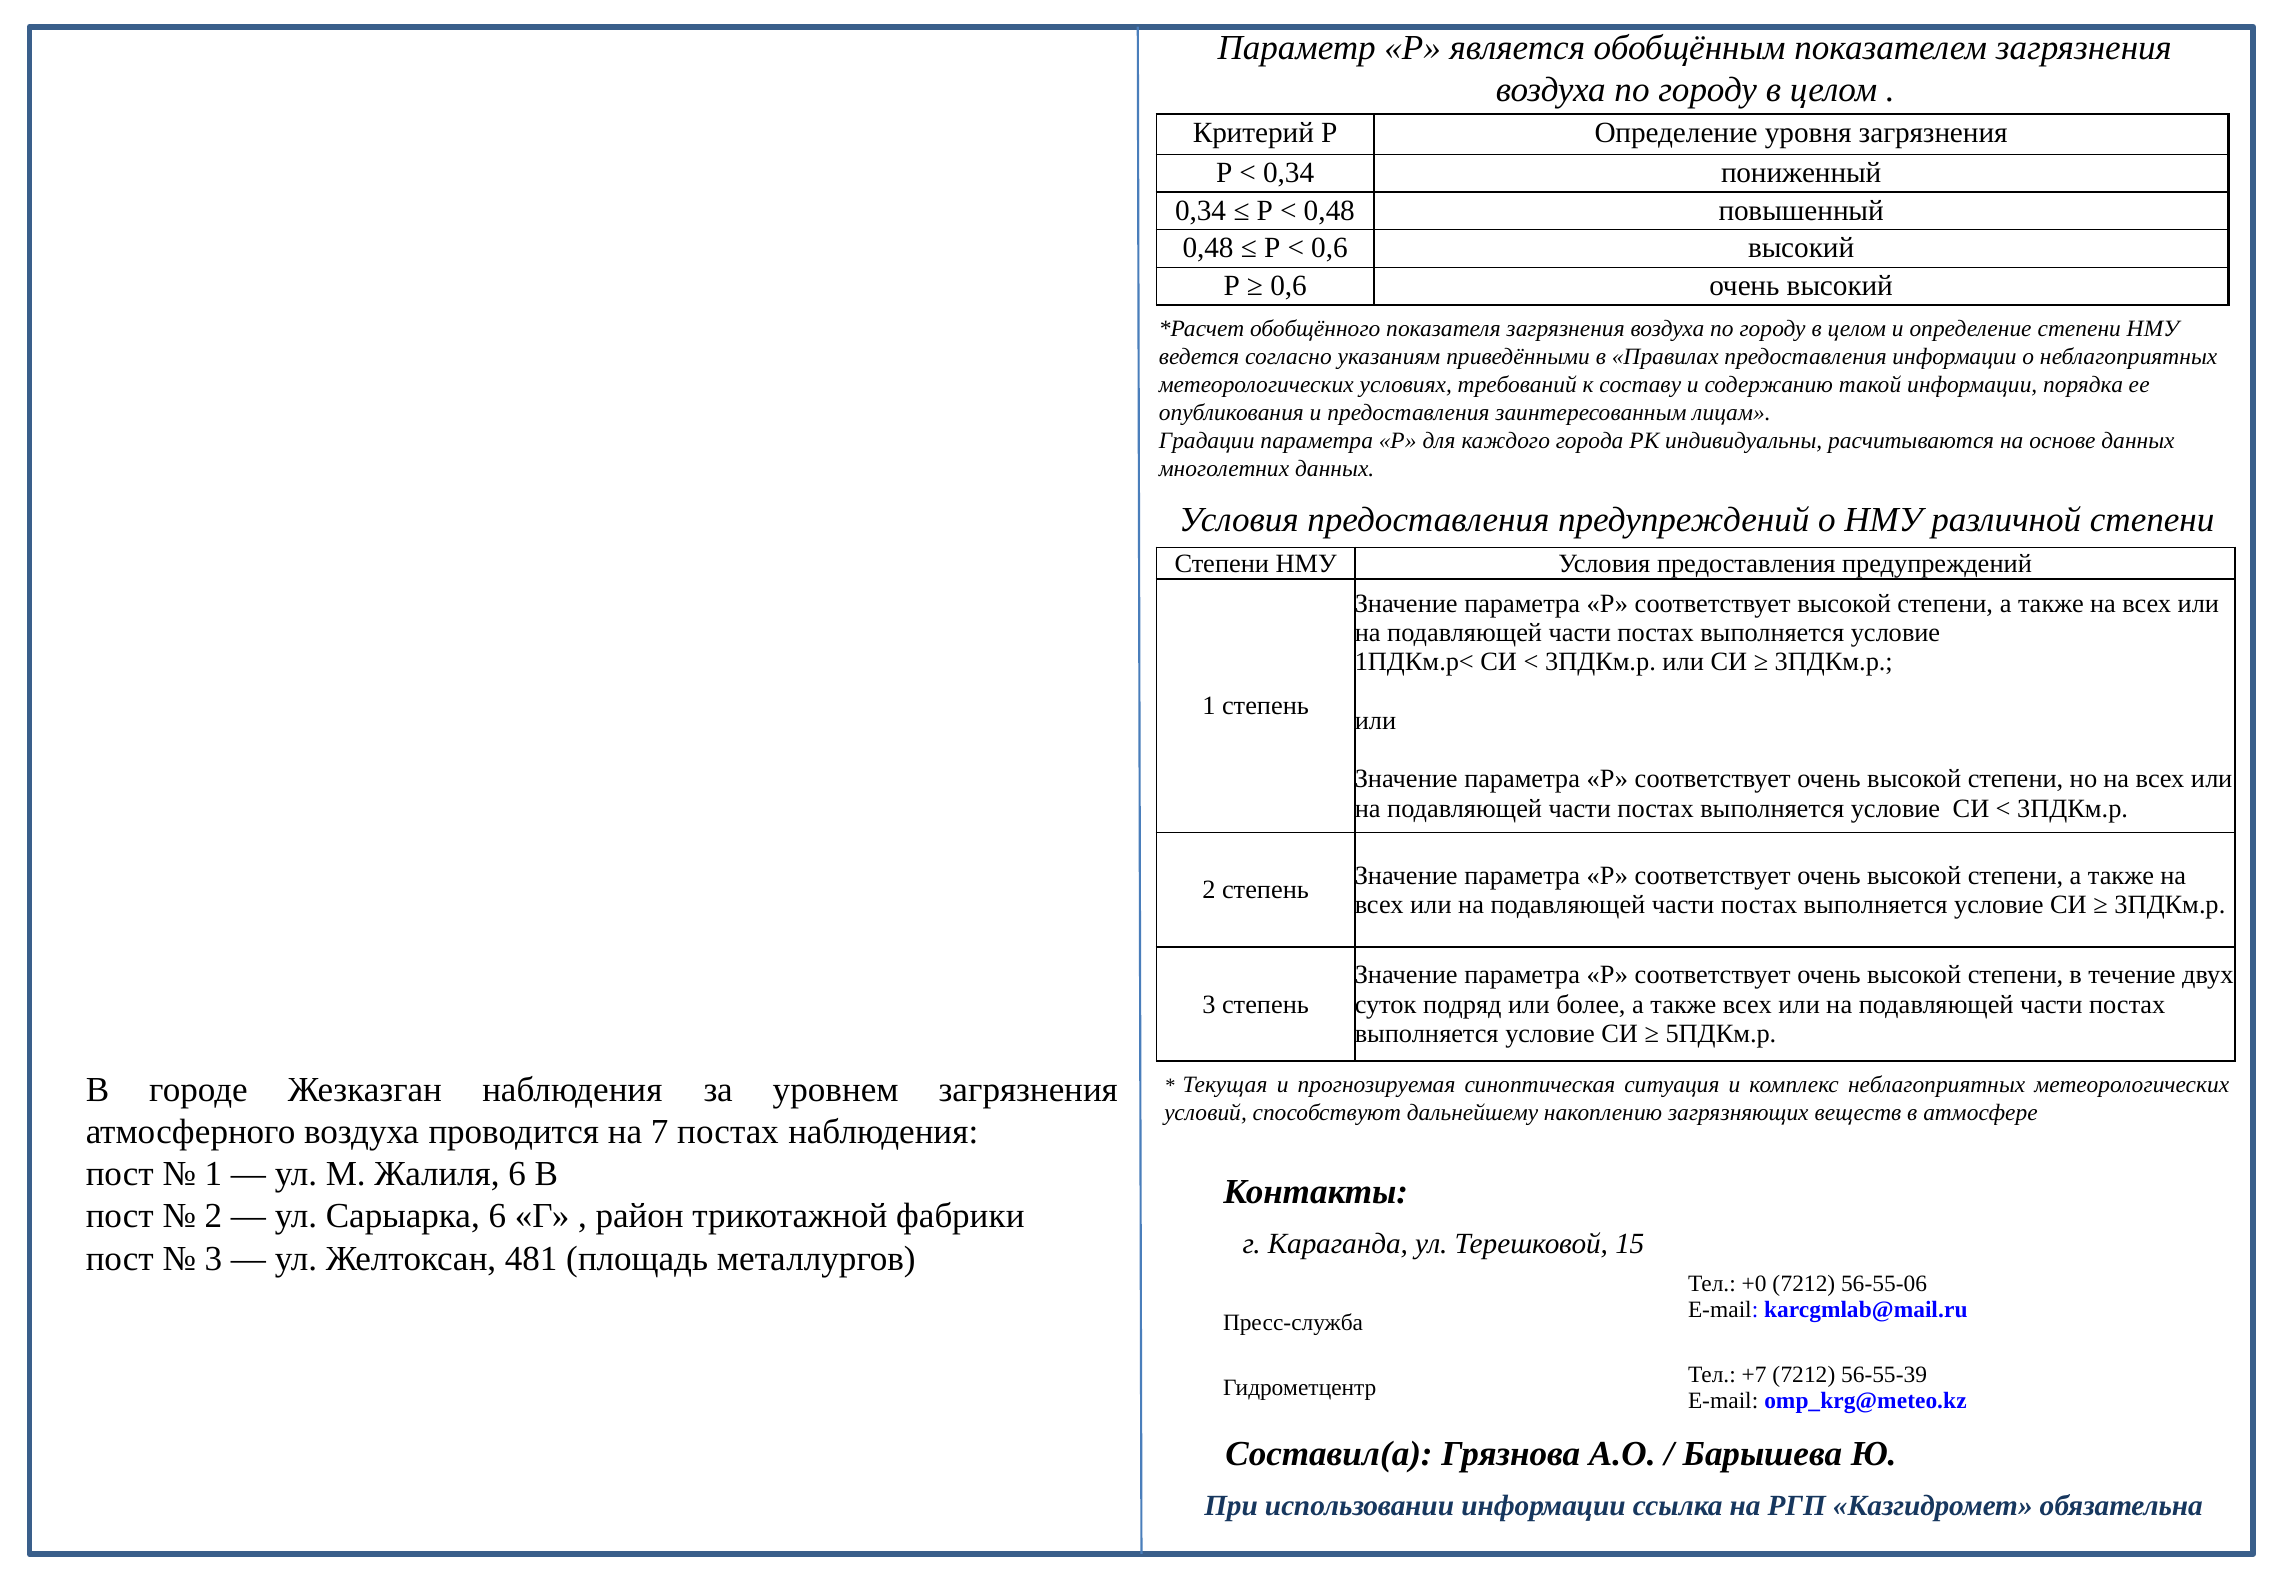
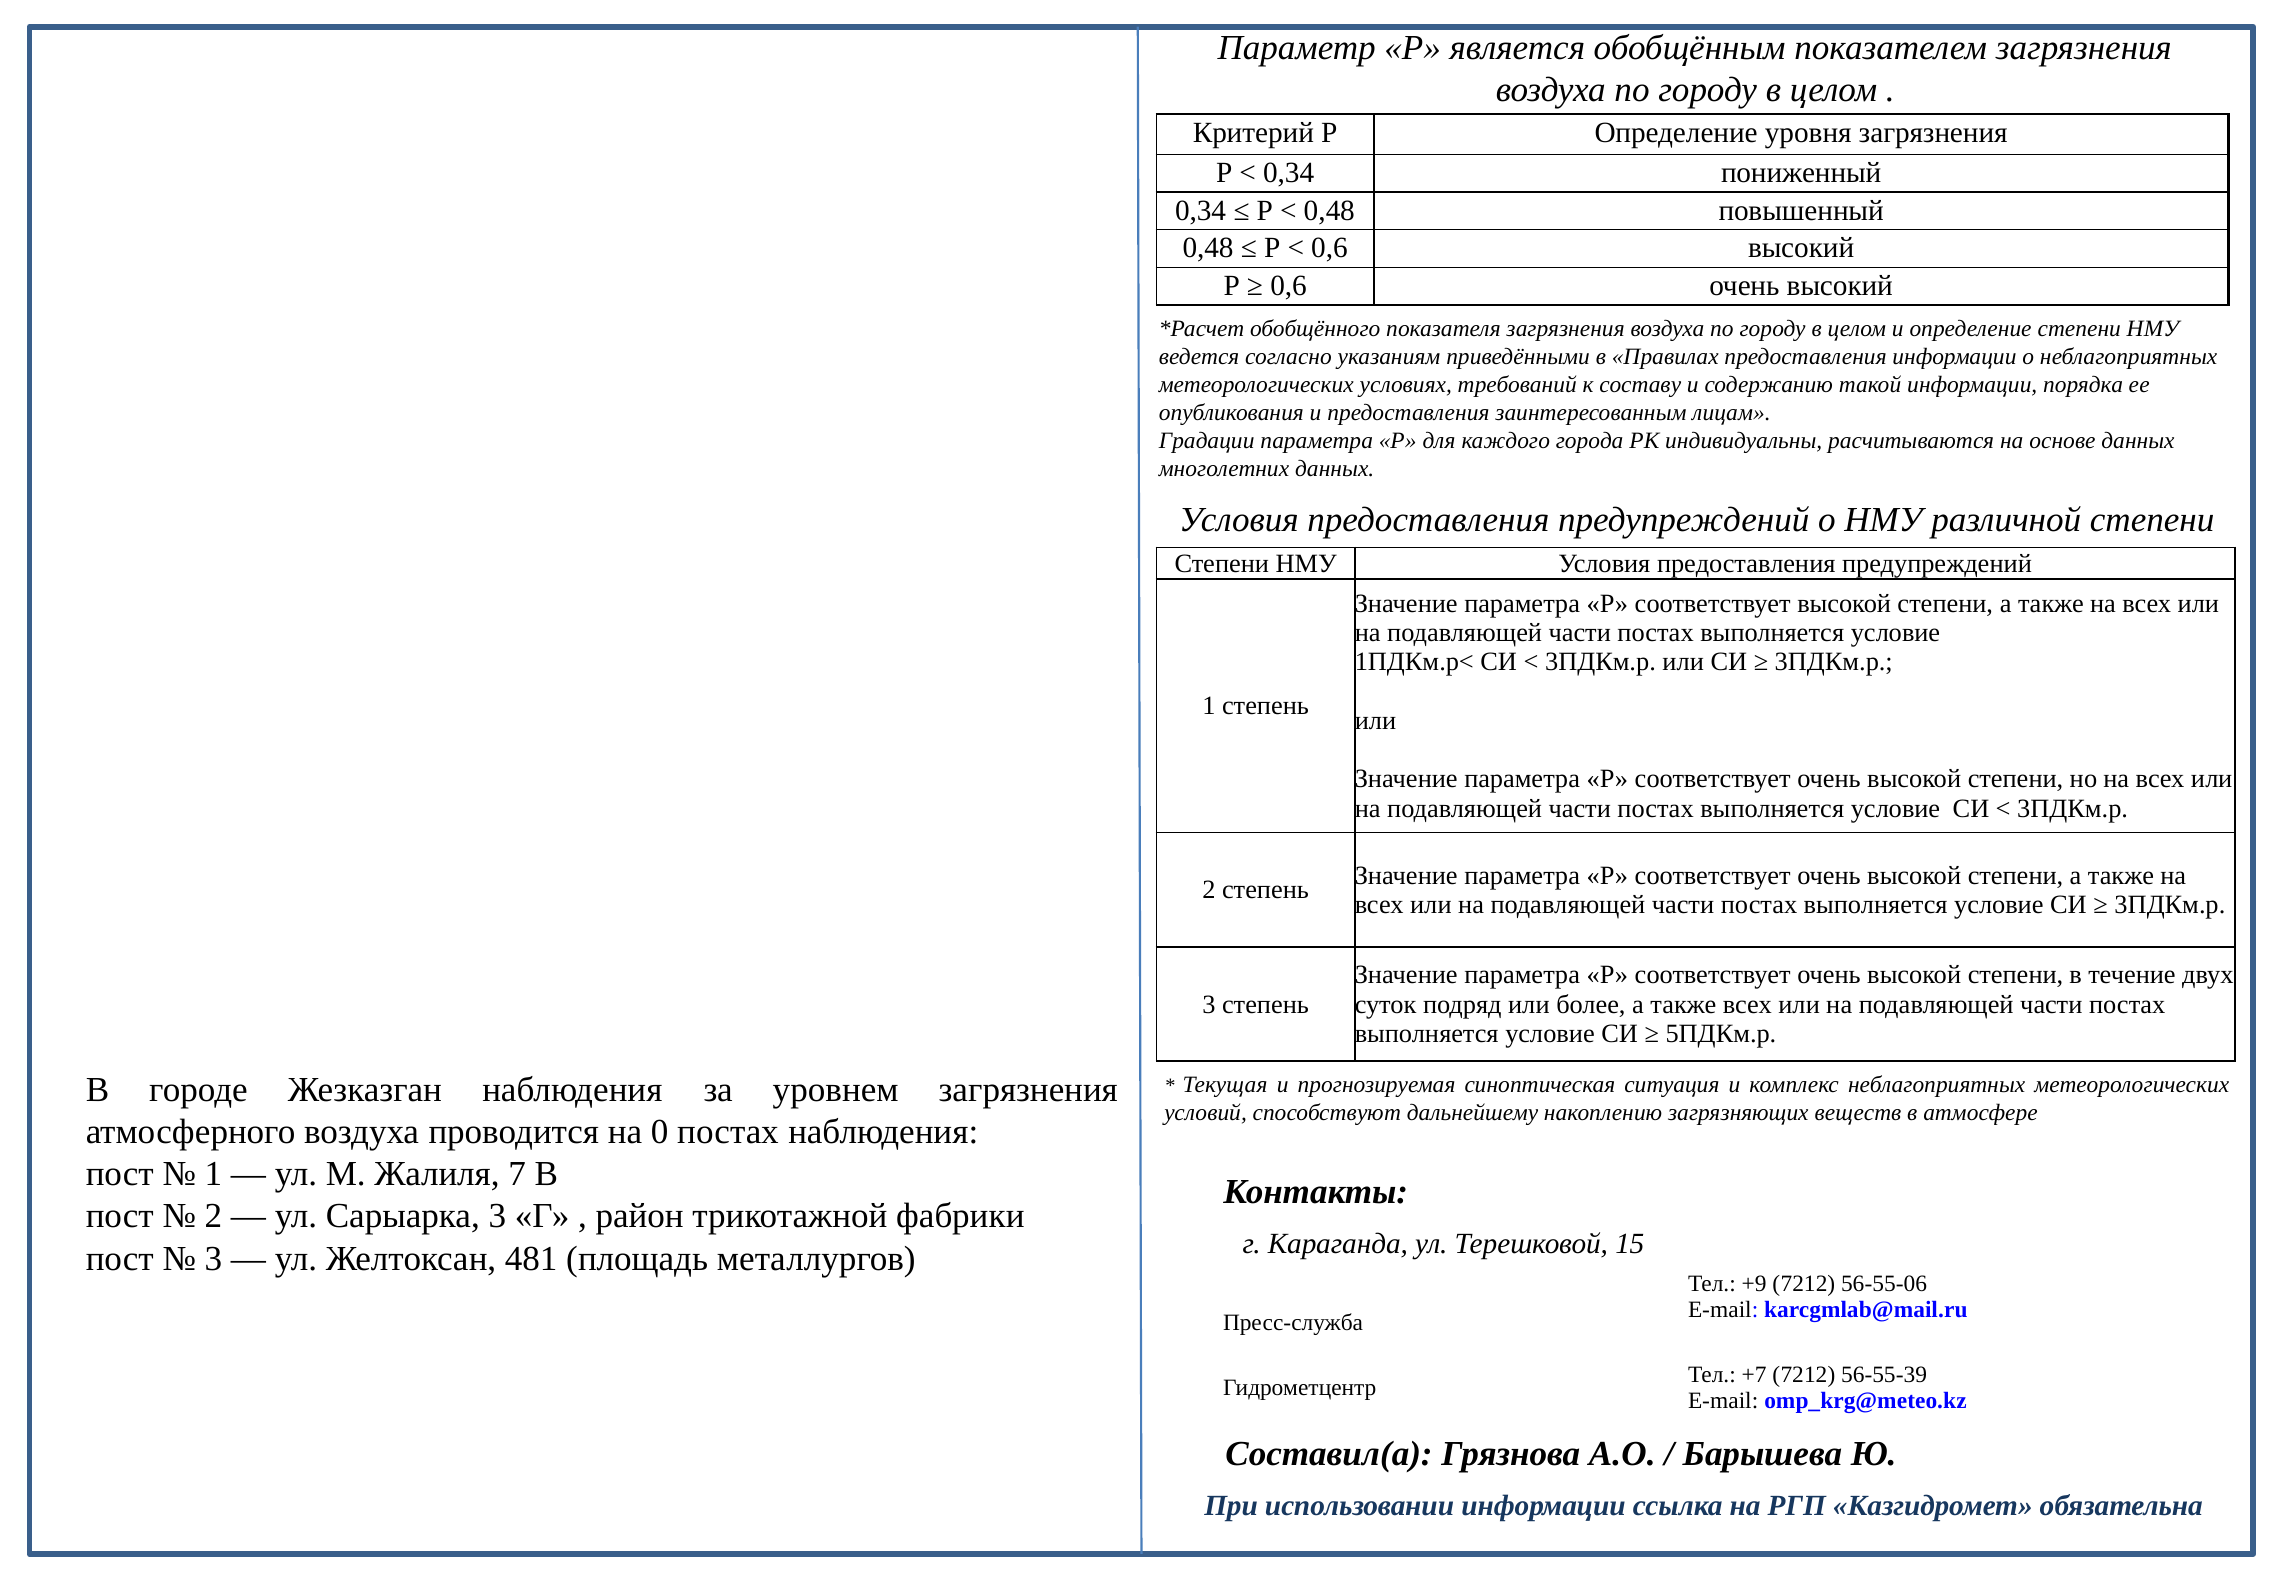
7: 7 -> 0
Жалиля 6: 6 -> 7
Сарыарка 6: 6 -> 3
+0: +0 -> +9
